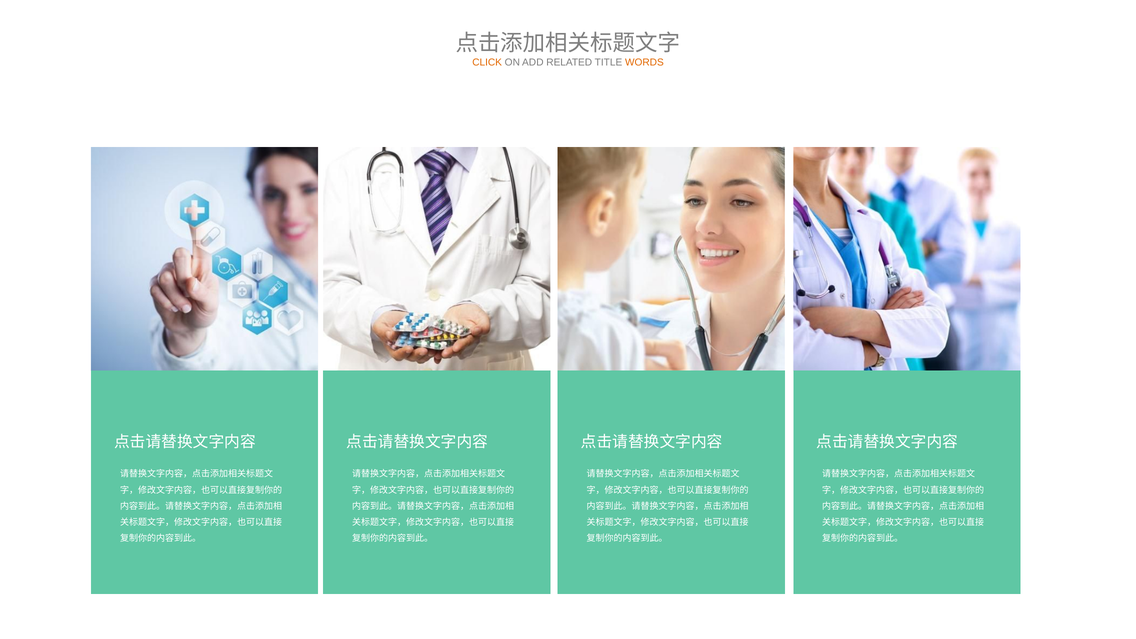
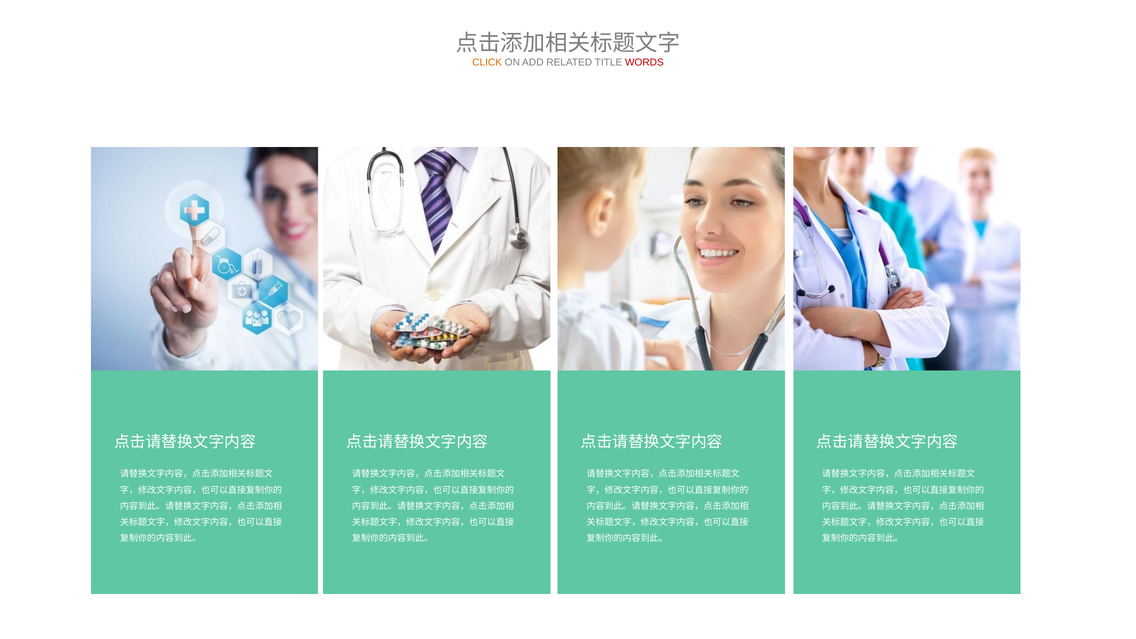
WORDS colour: orange -> red
